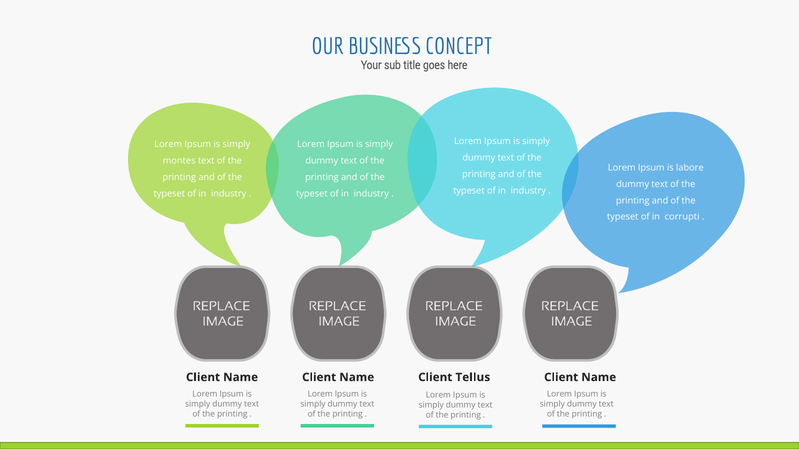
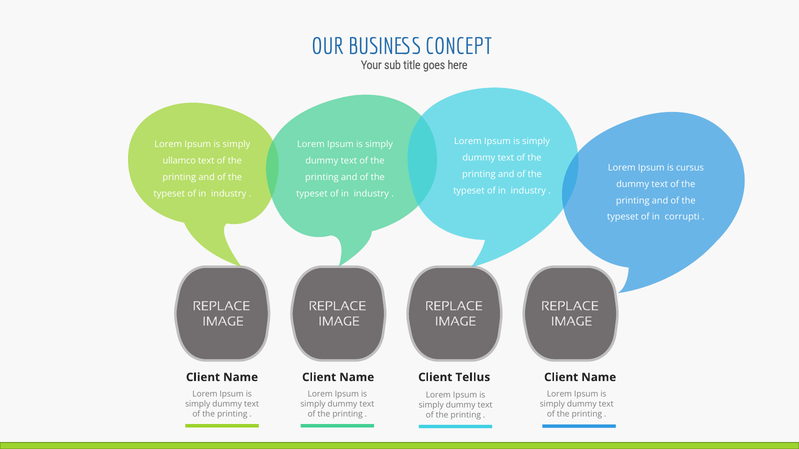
montes: montes -> ullamco
labore: labore -> cursus
